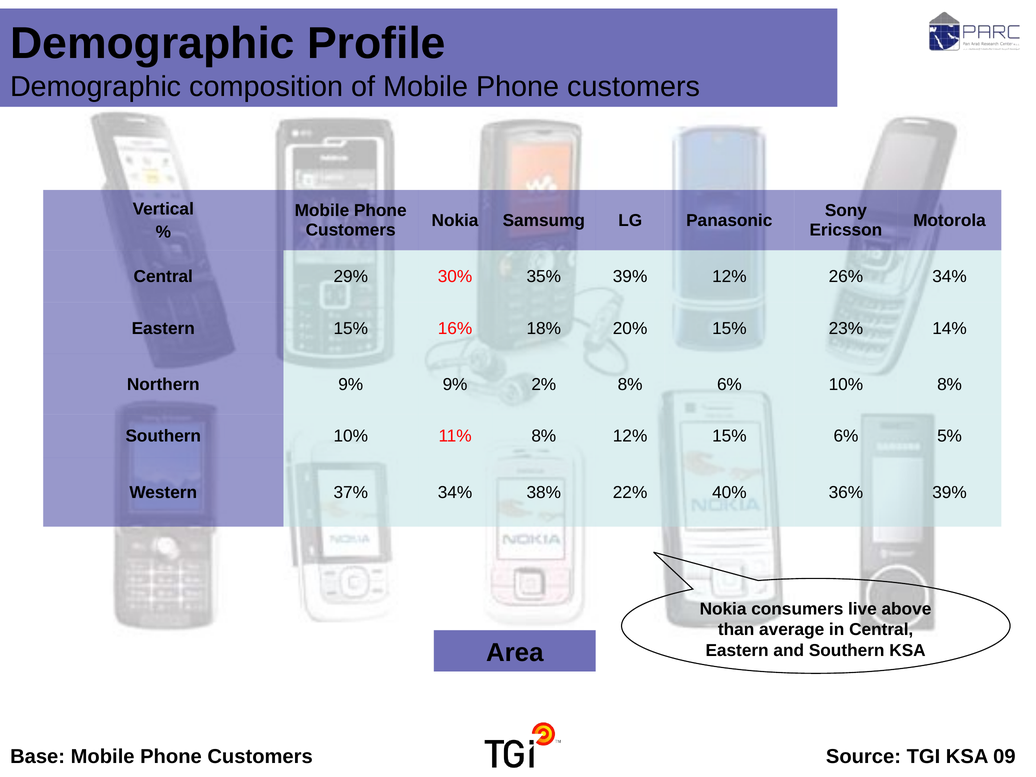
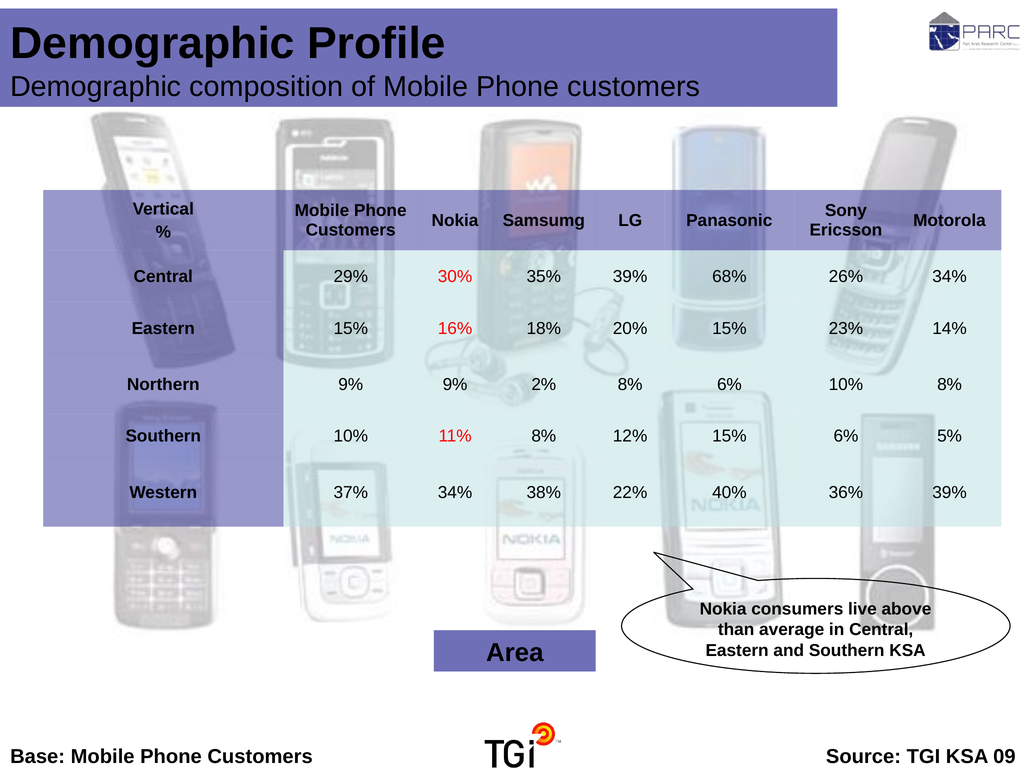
39% 12%: 12% -> 68%
